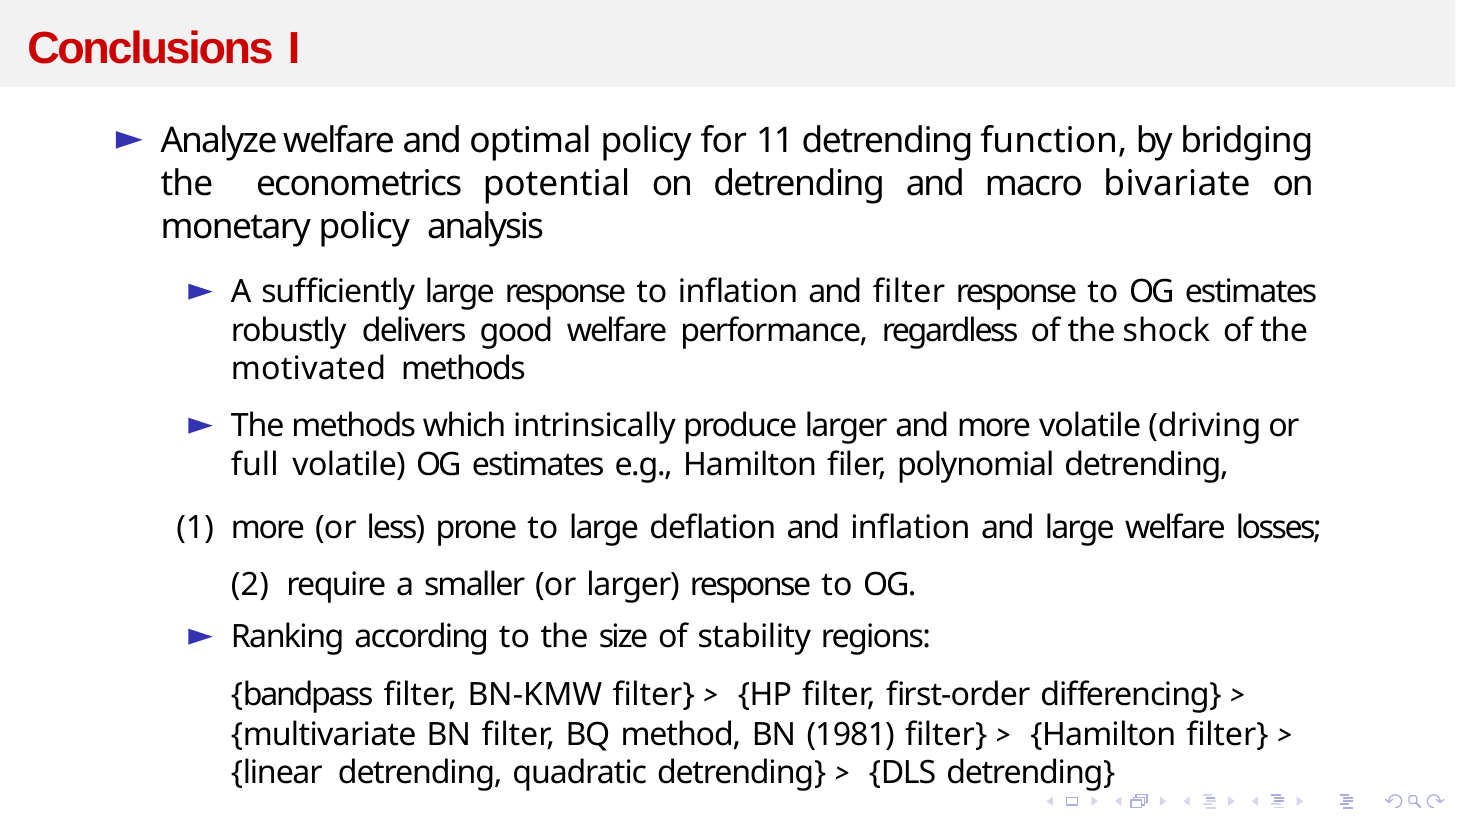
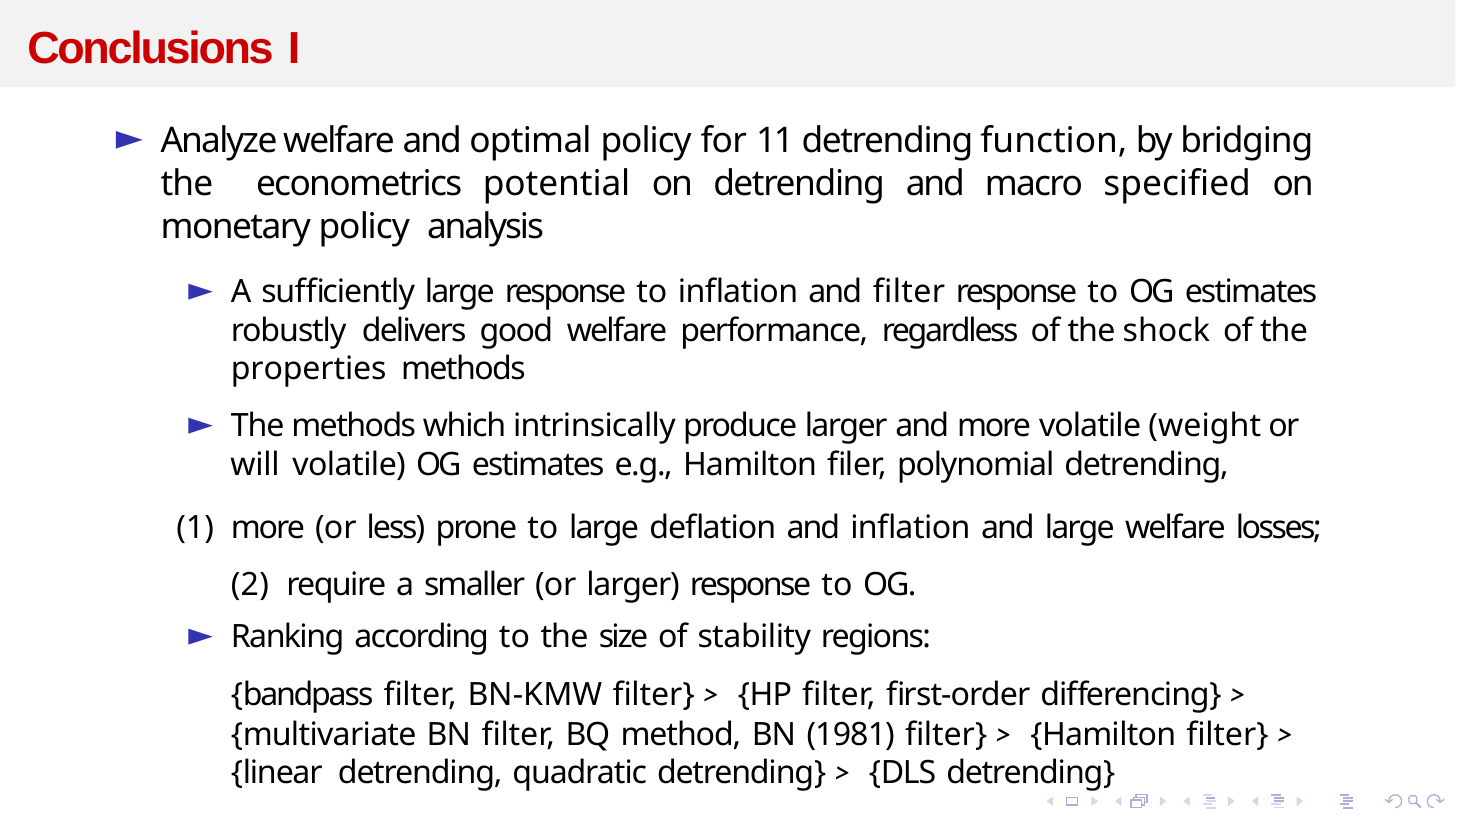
bivariate: bivariate -> specified
motivated: motivated -> properties
driving: driving -> weight
full: full -> will
